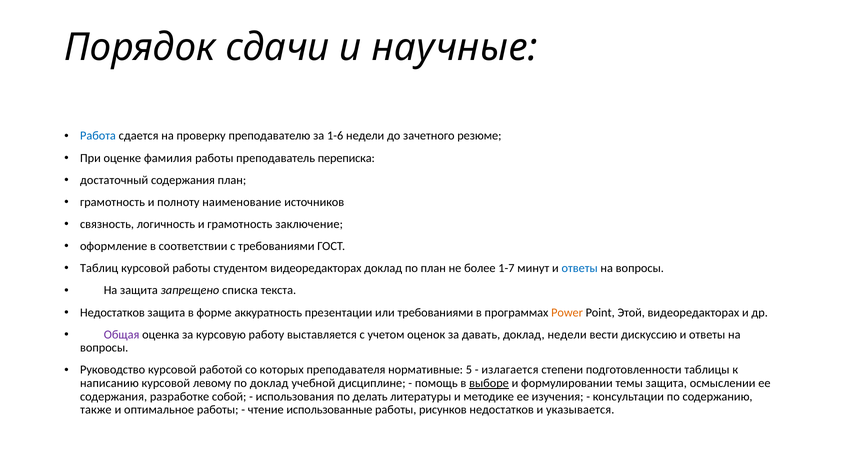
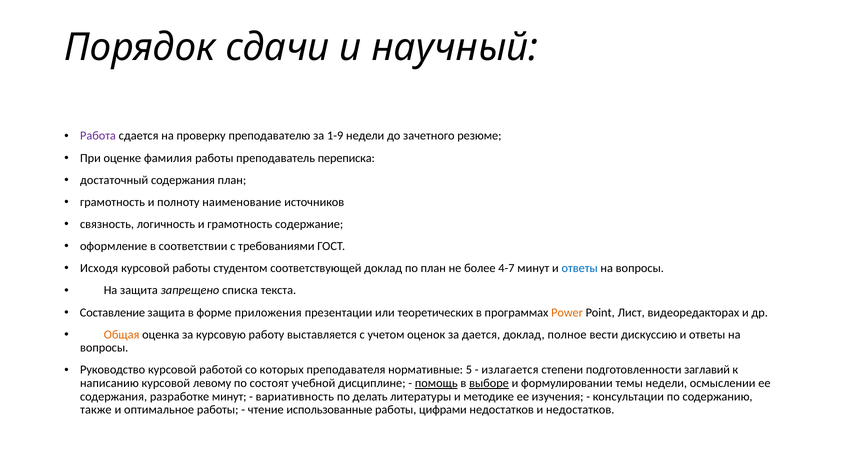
научные: научные -> научный
Работа colour: blue -> purple
1-6: 1-6 -> 1-9
заключение: заключение -> содержание
Таблиц: Таблиц -> Исходя
студентом видеоредакторах: видеоредакторах -> соответствующей
1-7: 1-7 -> 4-7
Недостатков at (112, 313): Недостатков -> Составление
аккуратность: аккуратность -> приложения
или требованиями: требованиями -> теоретических
Этой: Этой -> Лист
Общая colour: purple -> orange
давать: давать -> дается
доклад недели: недели -> полное
таблицы: таблицы -> заглавий
по доклад: доклад -> состоят
помощь underline: none -> present
темы защита: защита -> недели
разработке собой: собой -> минут
использования: использования -> вариативность
рисунков: рисунков -> цифрами
и указывается: указывается -> недостатков
